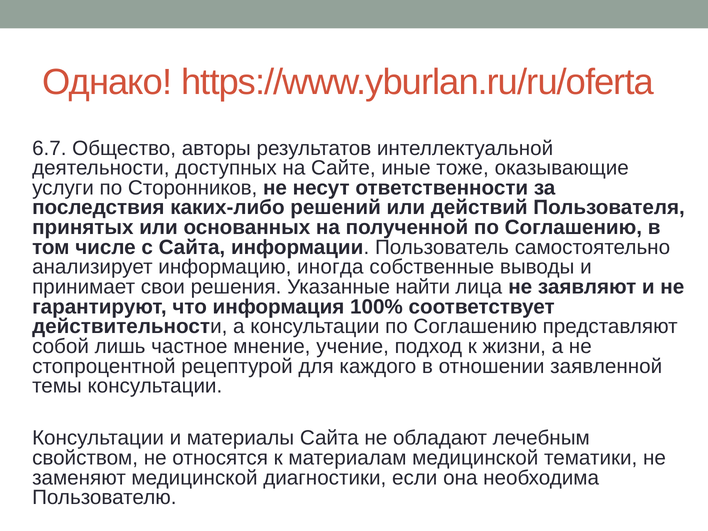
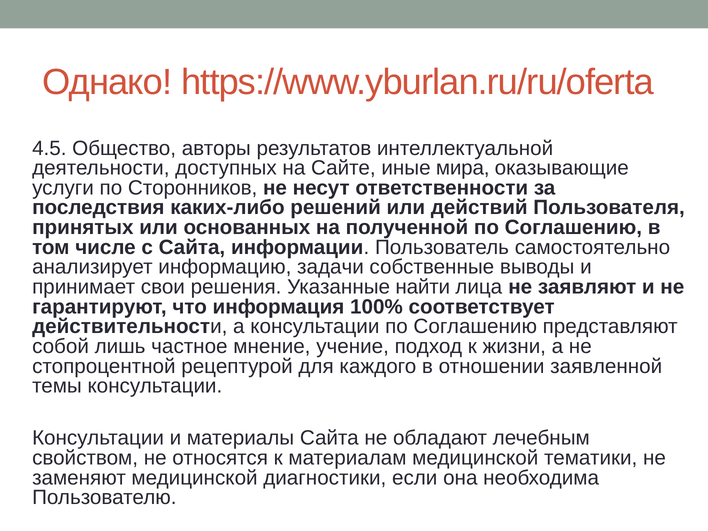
6.7: 6.7 -> 4.5
тоже: тоже -> мира
инoгдa: инoгдa -> задачи
